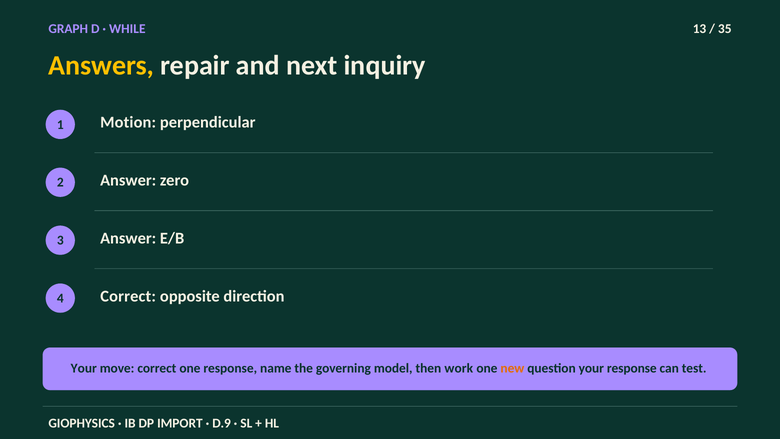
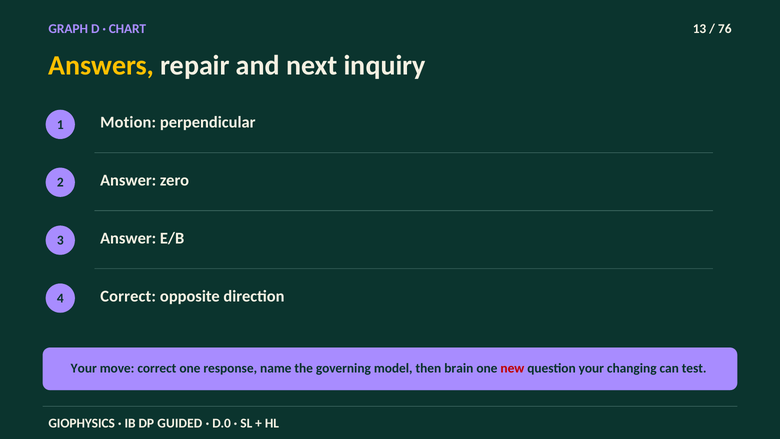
WHILE: WHILE -> CHART
35: 35 -> 76
work: work -> brain
new colour: orange -> red
your response: response -> changing
IMPORT: IMPORT -> GUIDED
D.9: D.9 -> D.0
